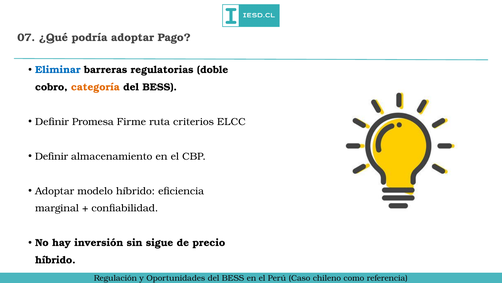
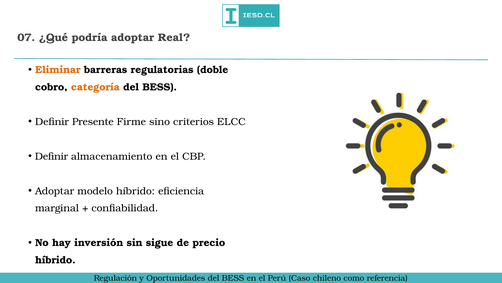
Pago: Pago -> Real
Eliminar colour: blue -> orange
Promesa: Promesa -> Presente
ruta: ruta -> sino
